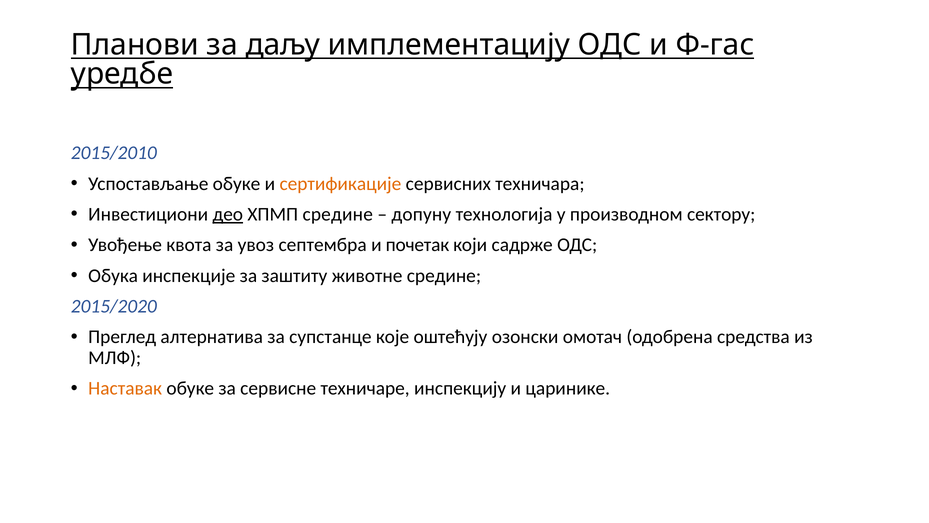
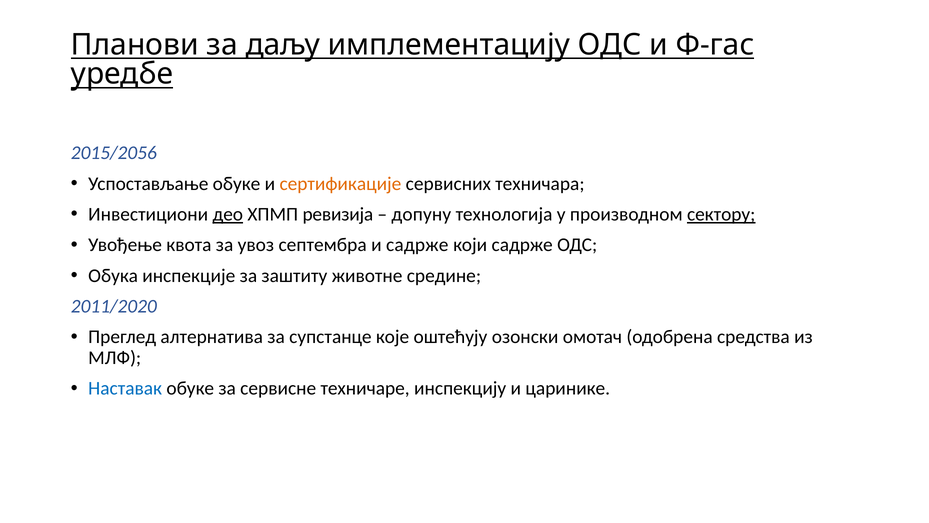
2015/2010: 2015/2010 -> 2015/2056
ХПМП средине: средине -> ревизија
сектору underline: none -> present
и почетак: почетак -> садрже
2015/2020: 2015/2020 -> 2011/2020
Наставак colour: orange -> blue
